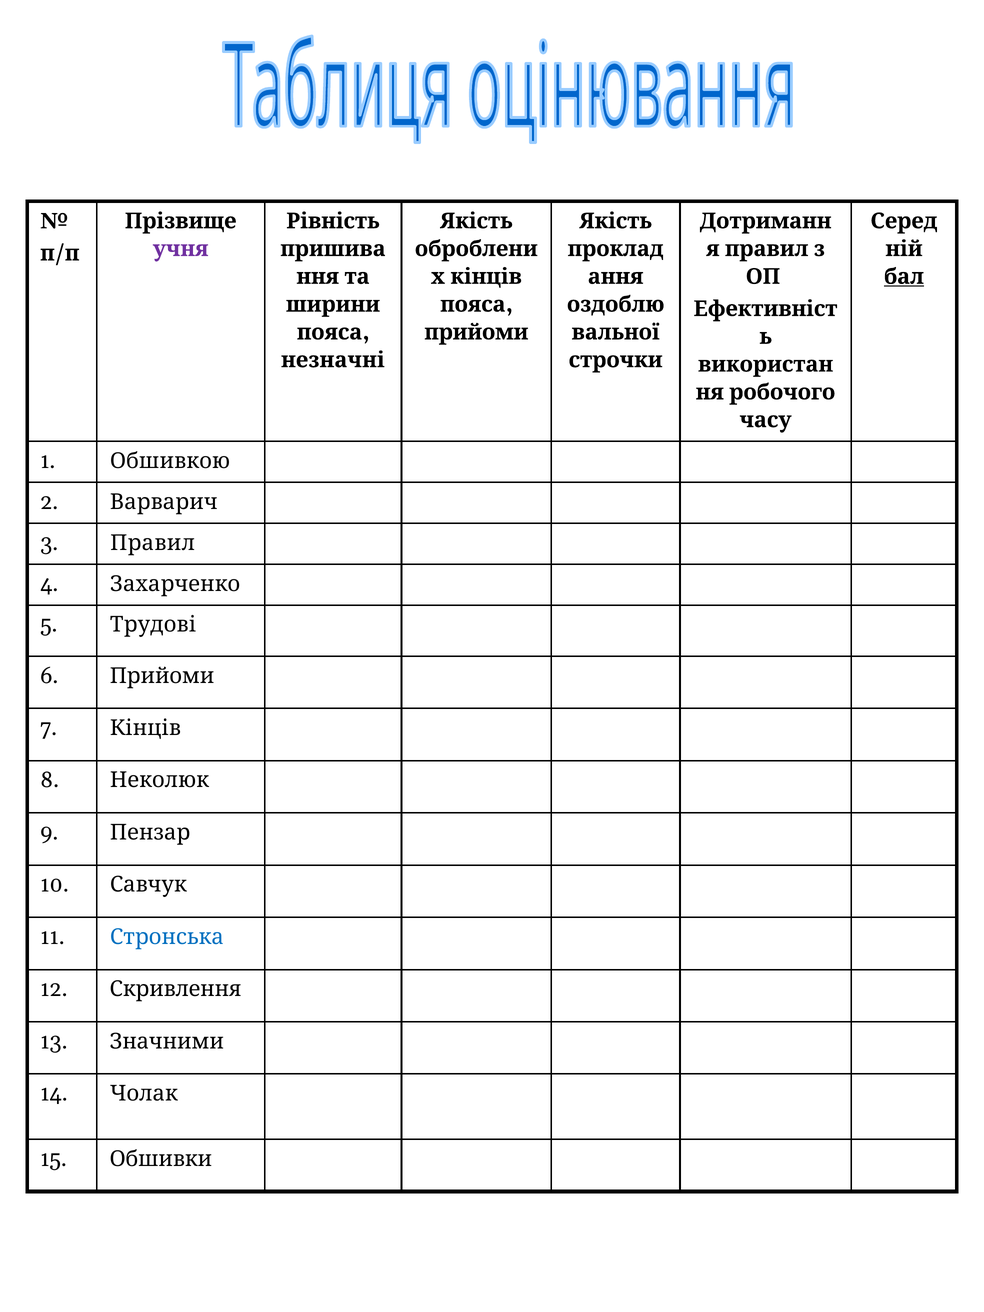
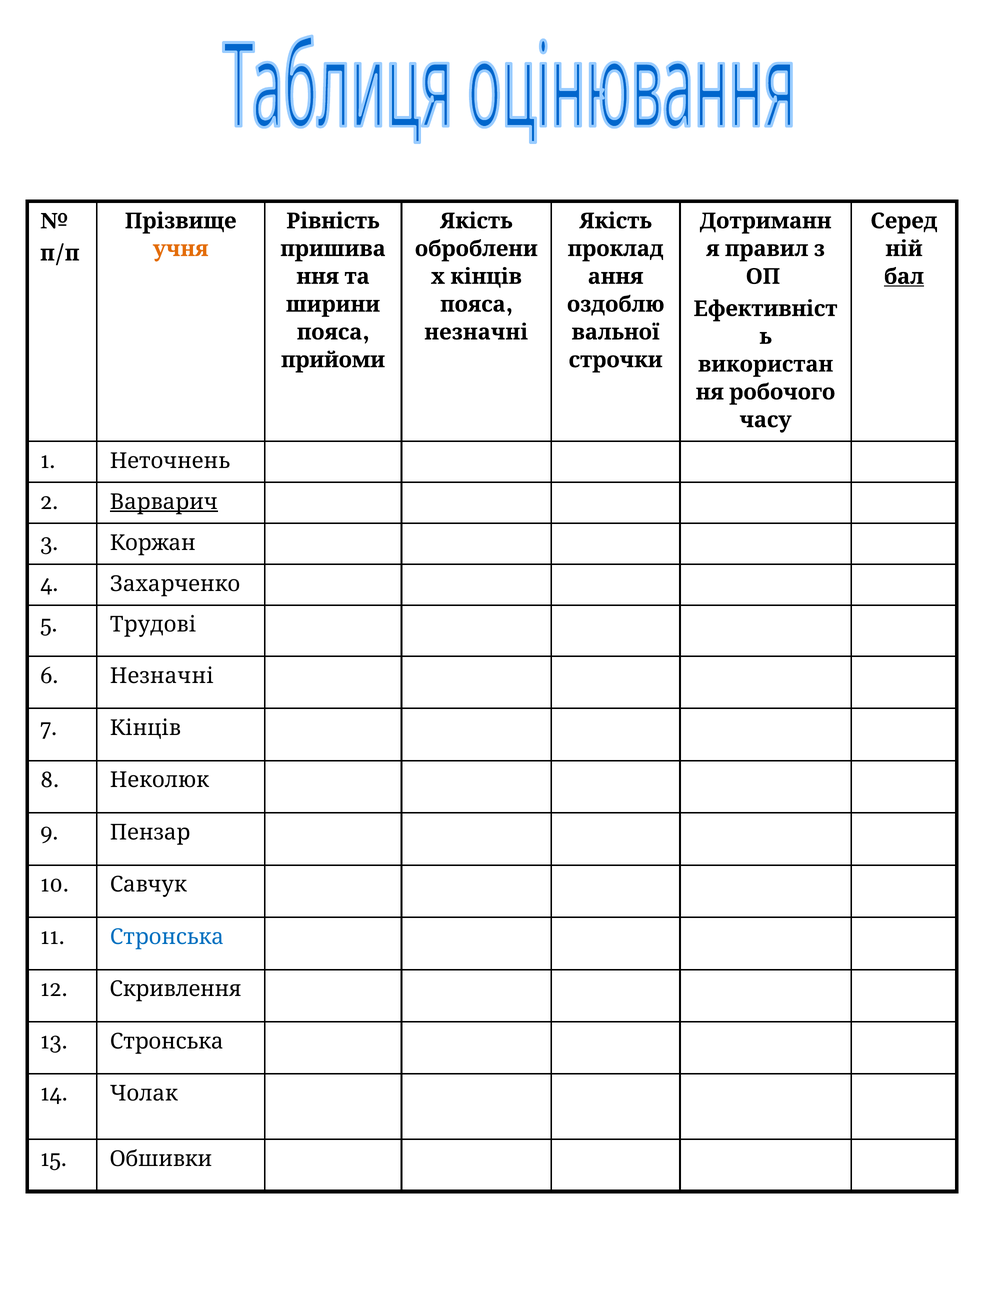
учня colour: purple -> orange
прийоми at (476, 332): прийоми -> незначні
незначні: незначні -> прийоми
Обшивкою: Обшивкою -> Неточнень
Варварич underline: none -> present
Правил: Правил -> Коржан
6 Прийоми: Прийоми -> Незначні
13 Значними: Значними -> Стронська
